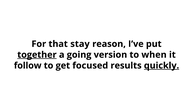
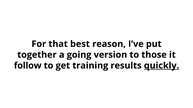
stay: stay -> best
together underline: present -> none
when: when -> those
focused: focused -> training
